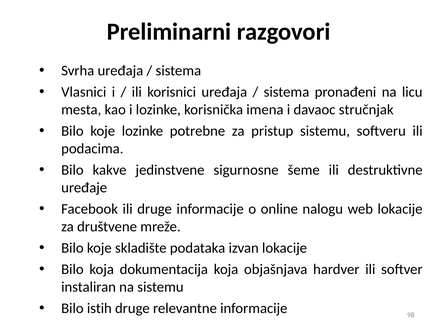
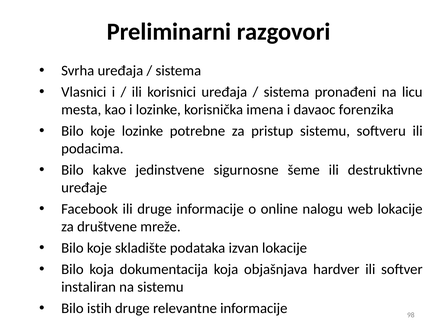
stručnjak: stručnjak -> forenzika
